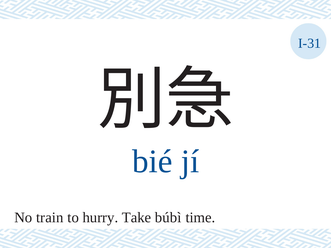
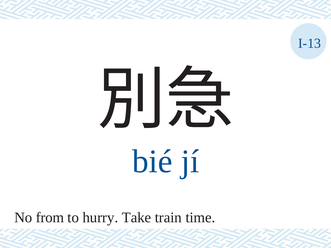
I-31: I-31 -> I-13
train: train -> from
búbì: búbì -> train
